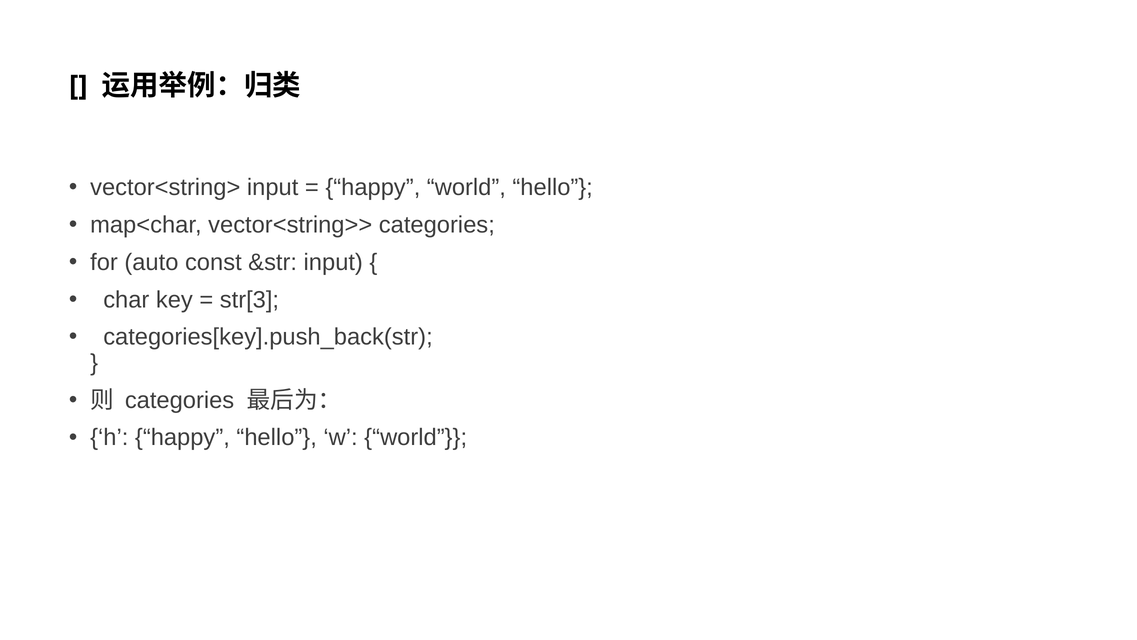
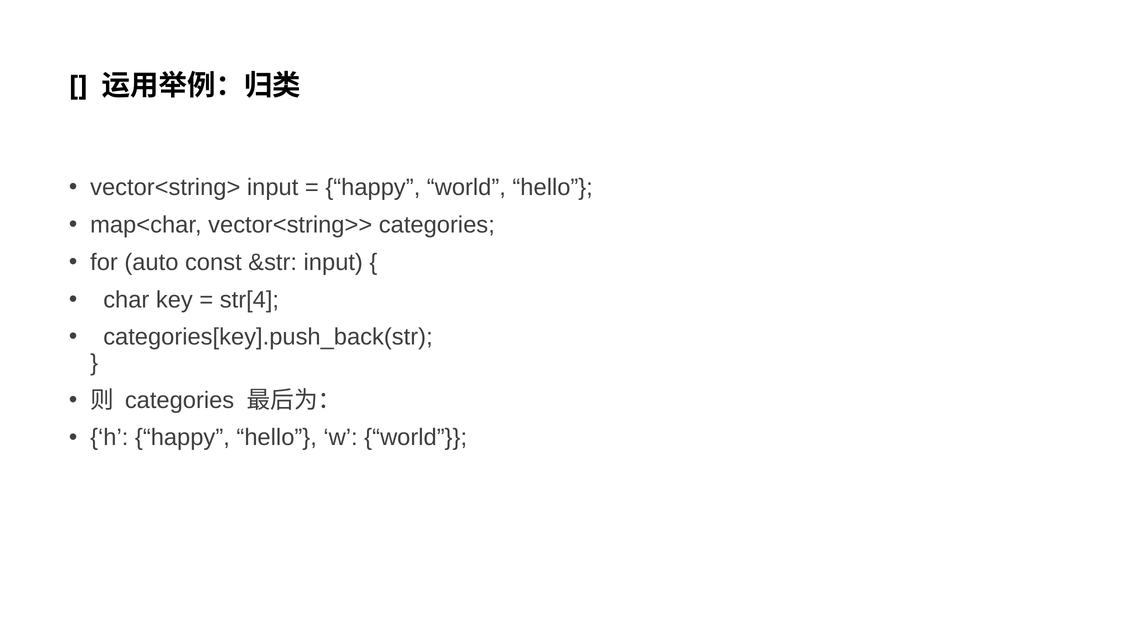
str[3: str[3 -> str[4
